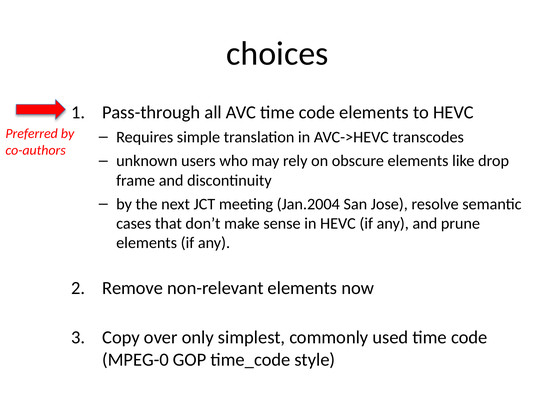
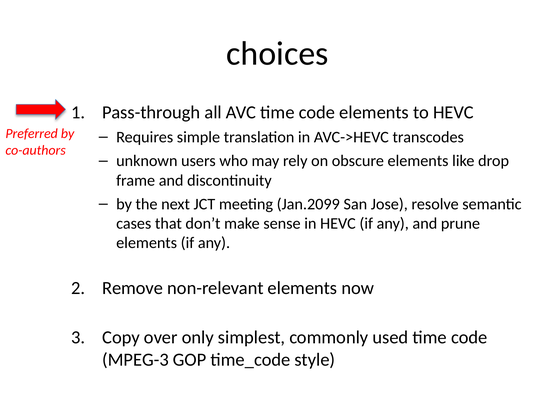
Jan.2004: Jan.2004 -> Jan.2099
MPEG-0: MPEG-0 -> MPEG-3
